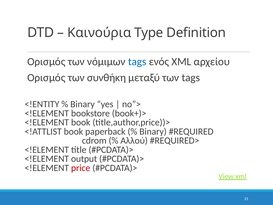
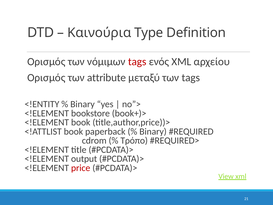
tags at (137, 62) colour: blue -> red
συνθήκη: συνθήκη -> attribute
Αλλού: Αλλού -> Τρόπο
